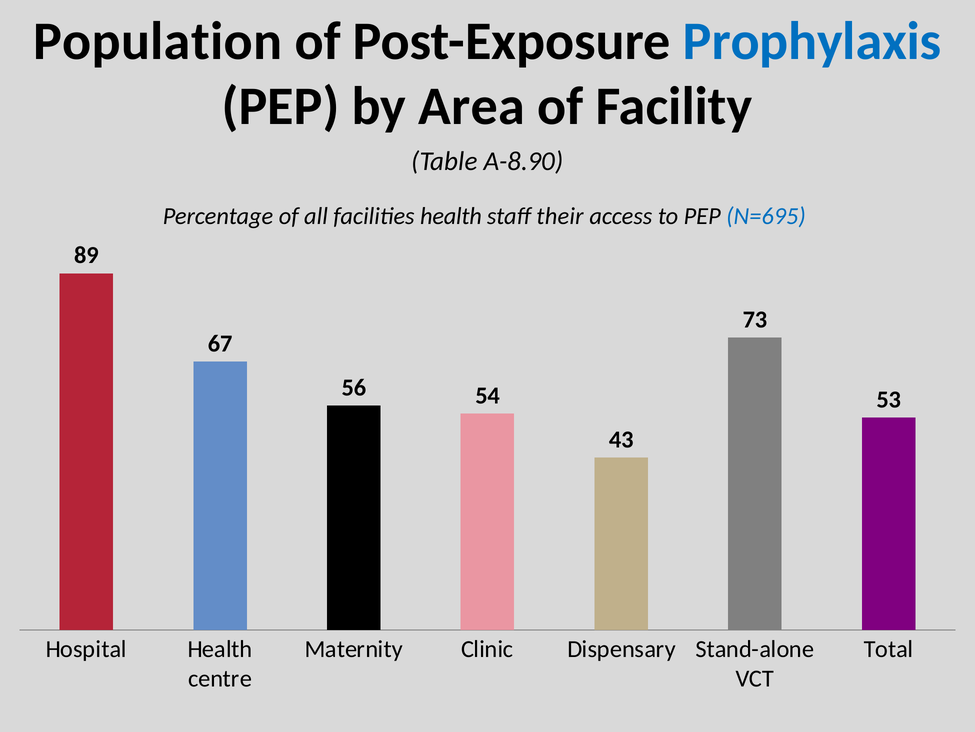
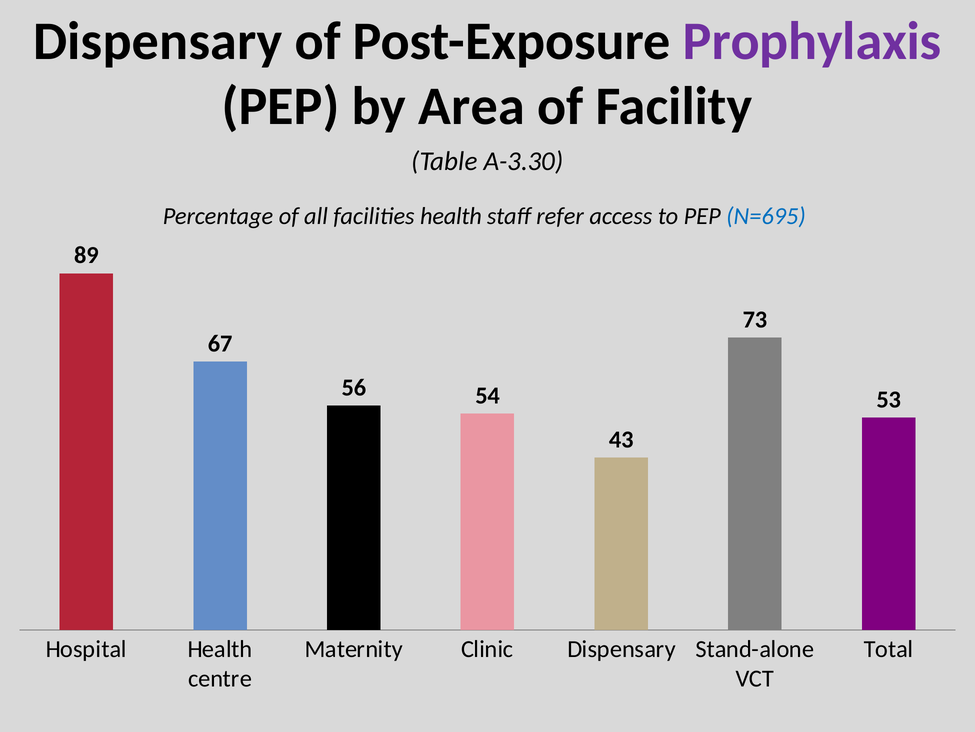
Population at (158, 41): Population -> Dispensary
Prophylaxis colour: blue -> purple
A-8.90: A-8.90 -> A-3.30
their: their -> refer
